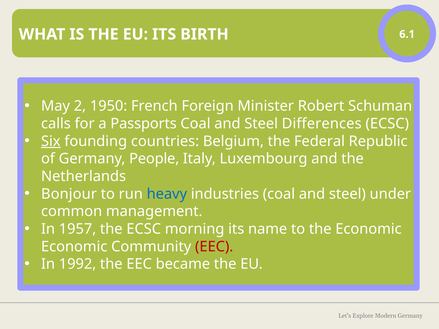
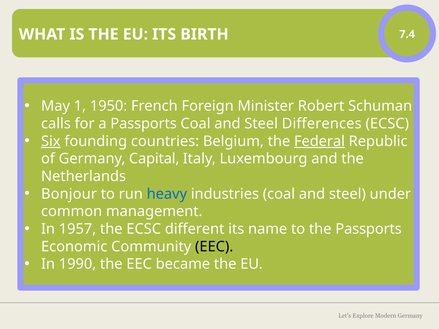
6.1: 6.1 -> 7.4
2: 2 -> 1
Federal underline: none -> present
People: People -> Capital
morning: morning -> different
the Economic: Economic -> Passports
EEC at (214, 247) colour: red -> black
1992: 1992 -> 1990
